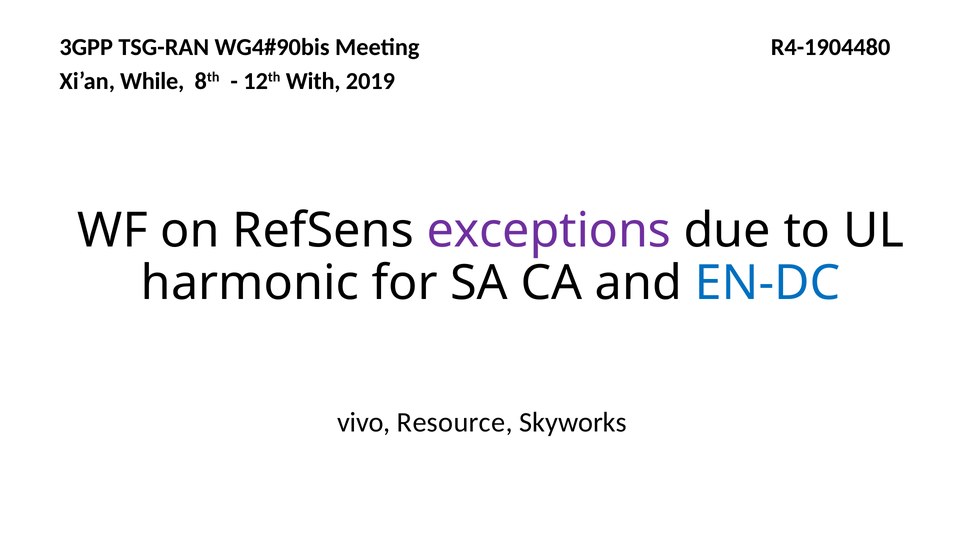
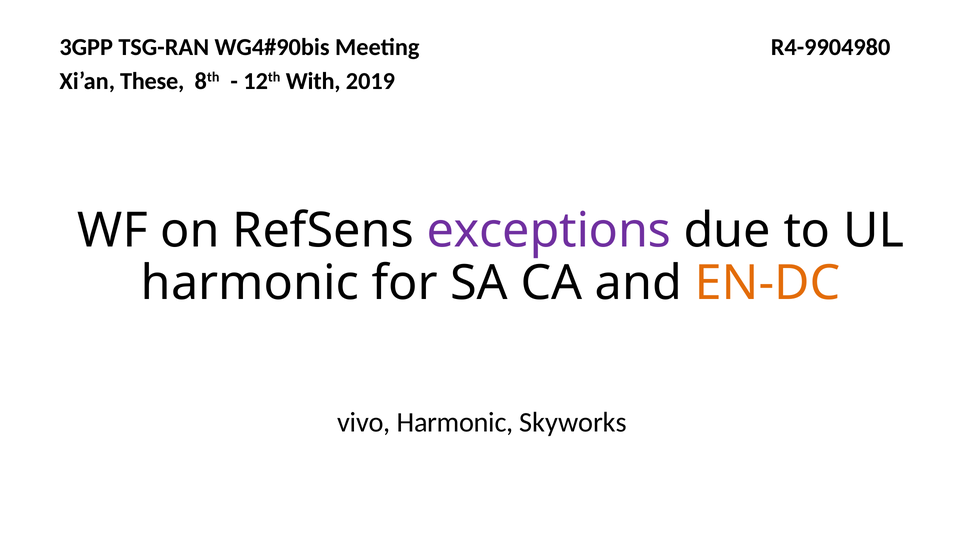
R4-1904480: R4-1904480 -> R4-9904980
While: While -> These
EN-DC colour: blue -> orange
vivo Resource: Resource -> Harmonic
